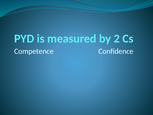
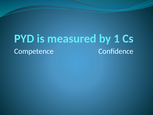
2: 2 -> 1
